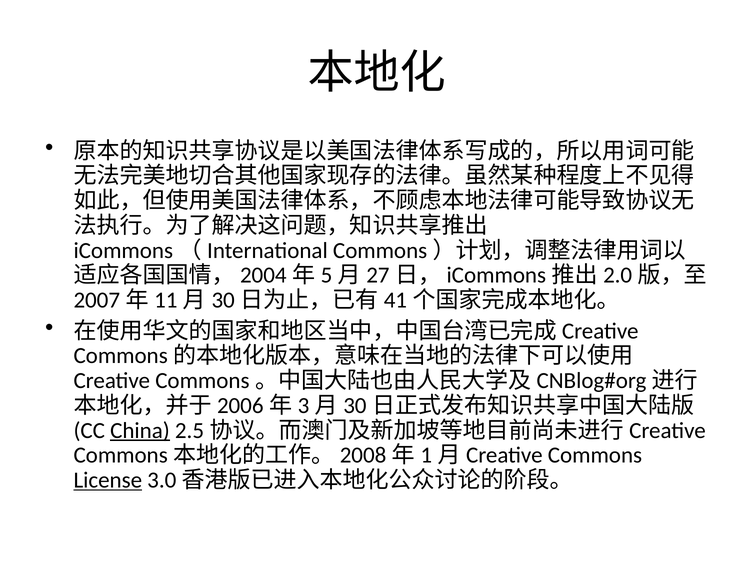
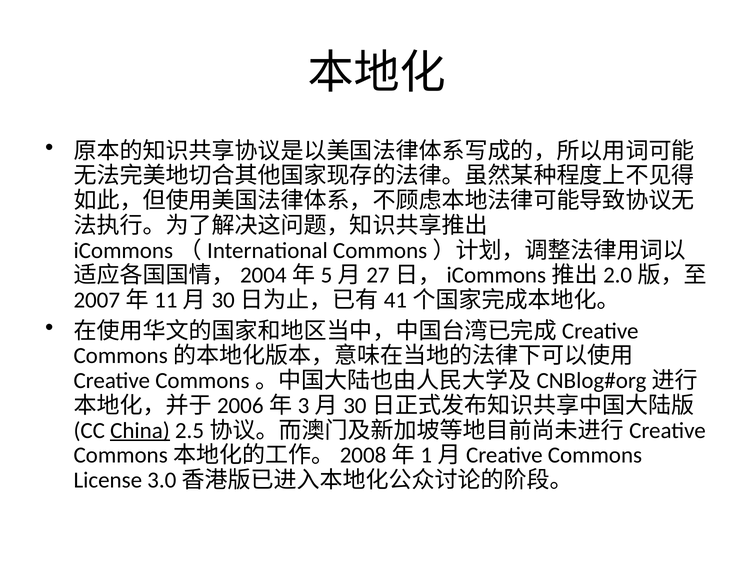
License underline: present -> none
